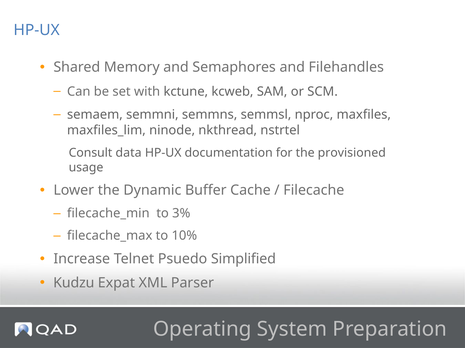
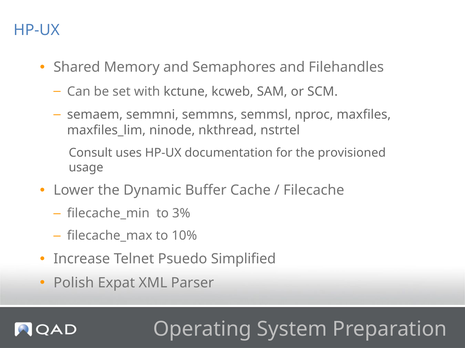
data: data -> uses
Kudzu: Kudzu -> Polish
